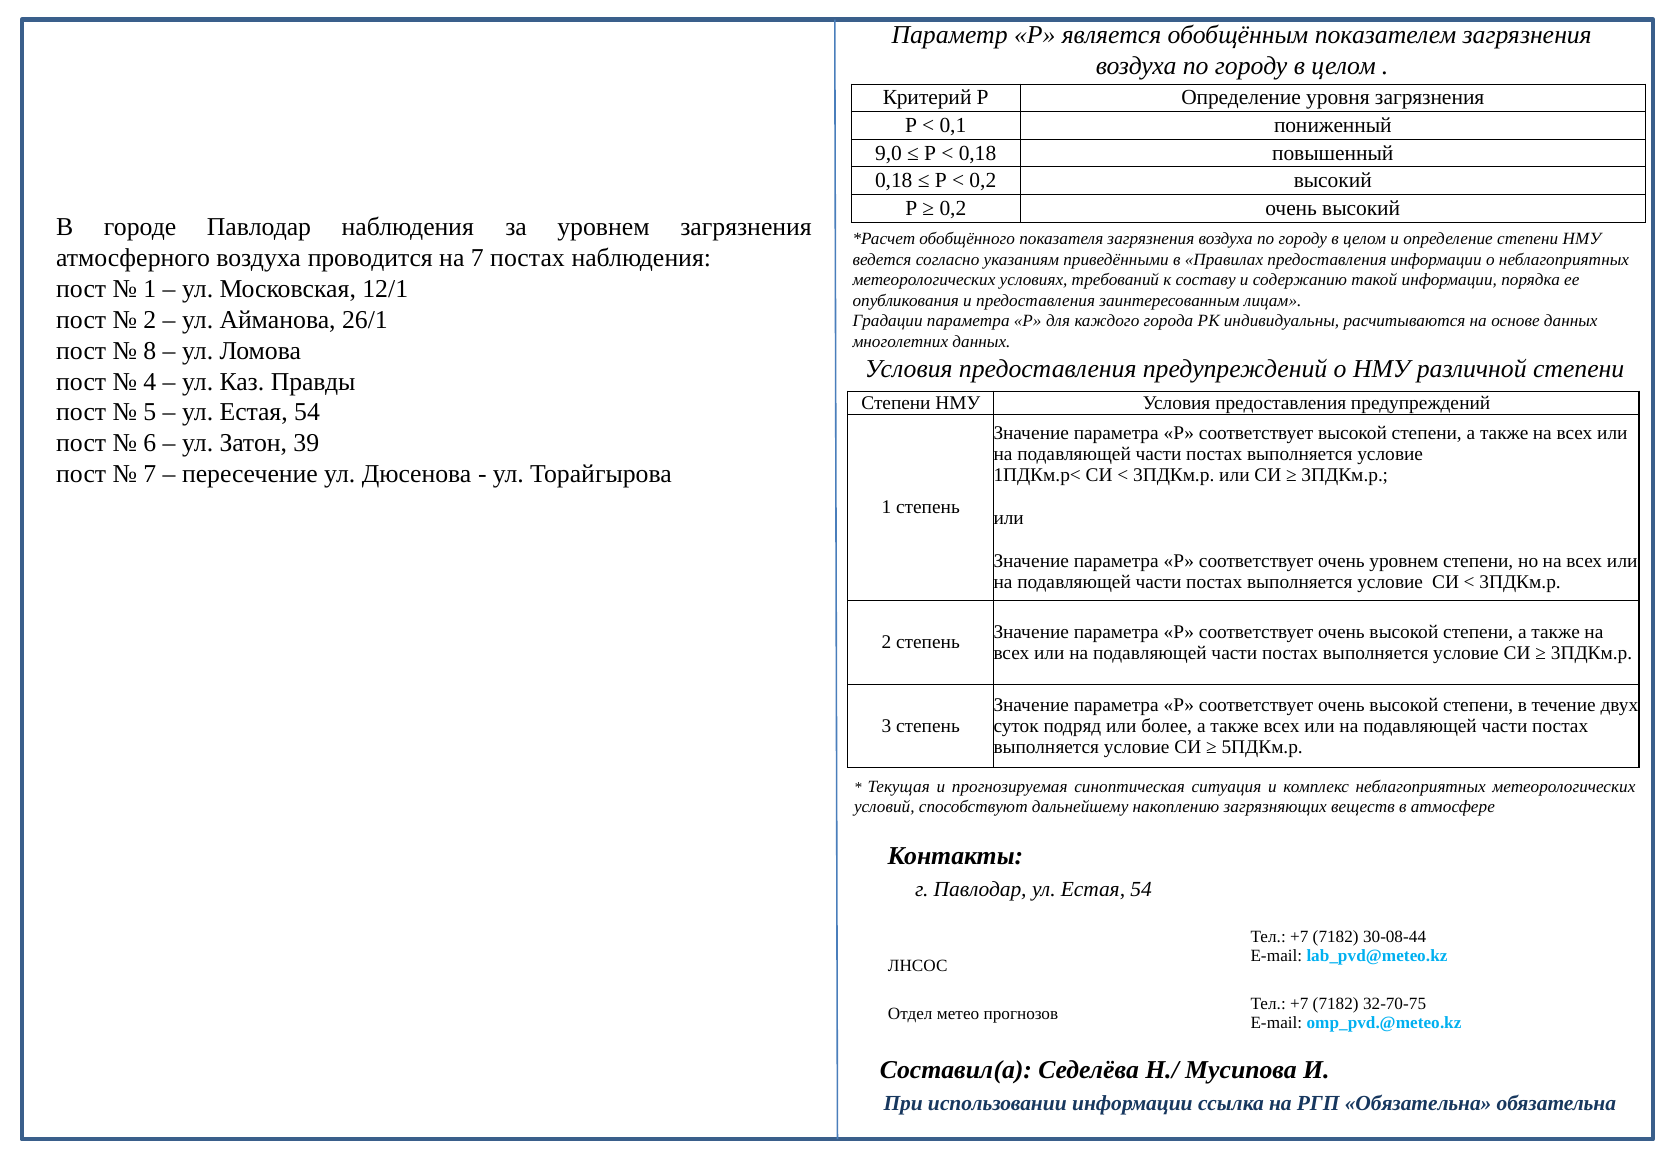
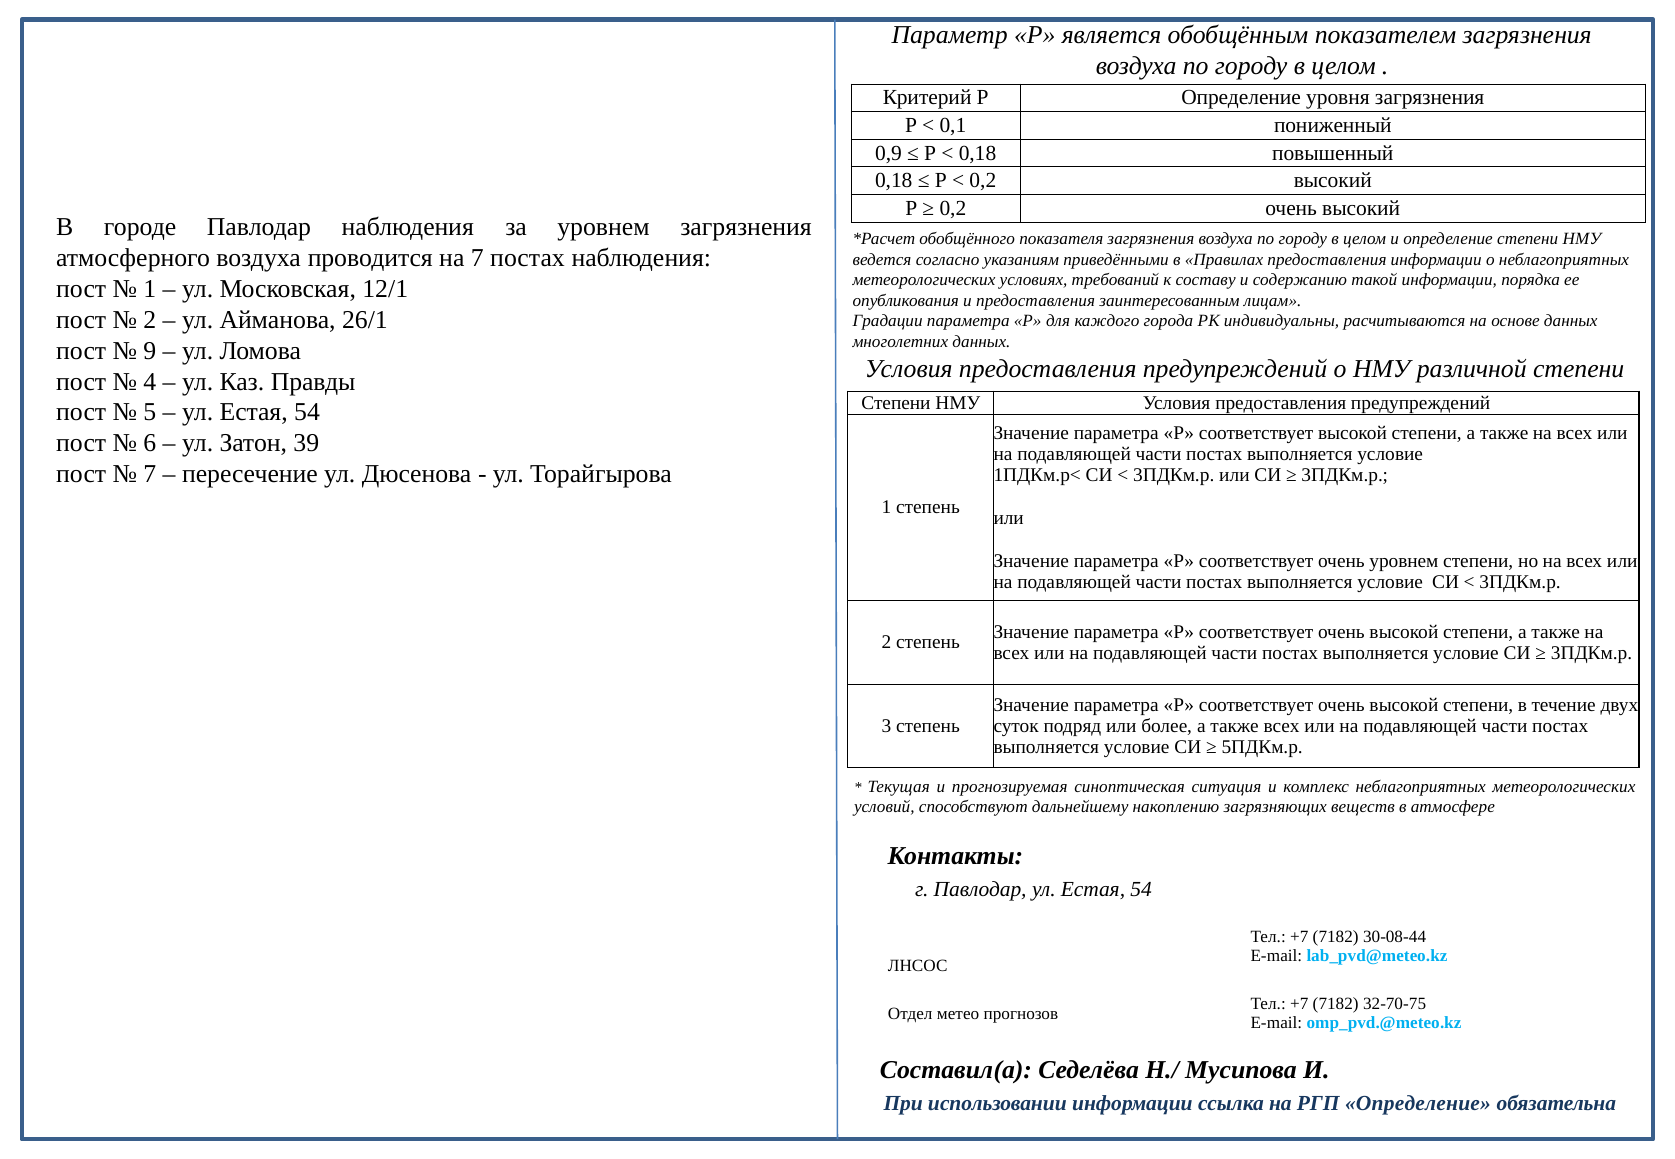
9,0: 9,0 -> 0,9
8: 8 -> 9
РГП Обязательна: Обязательна -> Определение
